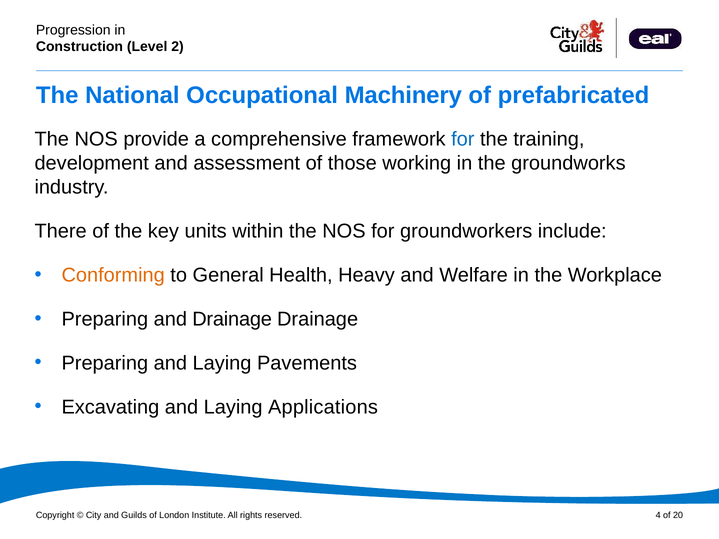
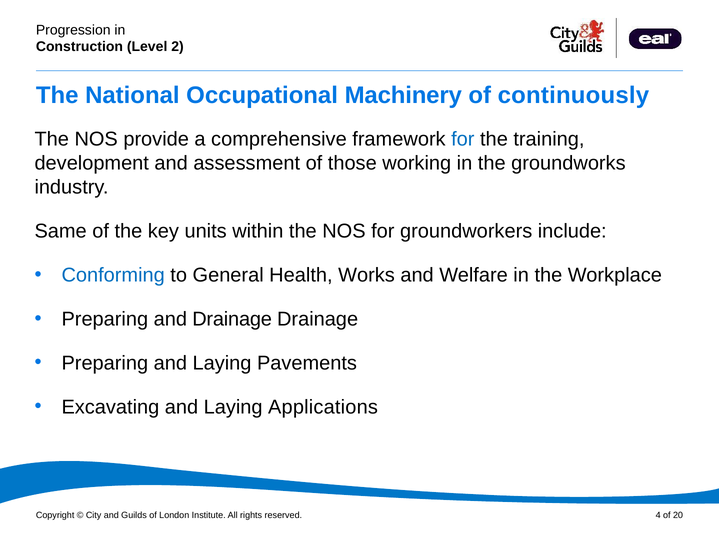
prefabricated: prefabricated -> continuously
There: There -> Same
Conforming colour: orange -> blue
Heavy: Heavy -> Works
